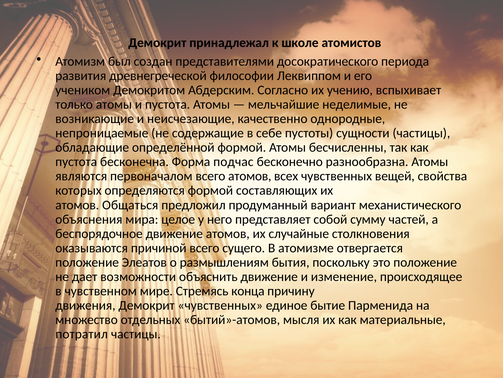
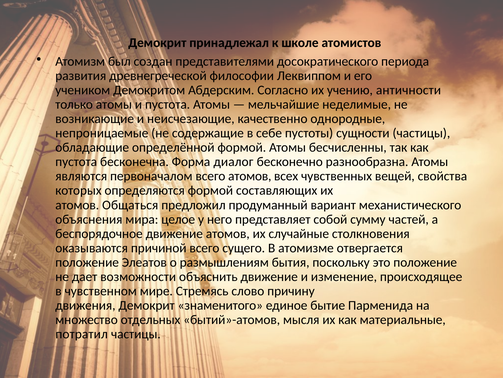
вспыхивает: вспыхивает -> античности
подчас: подчас -> диалог
конца: конца -> слово
Демокрит чувственных: чувственных -> знаменитого
